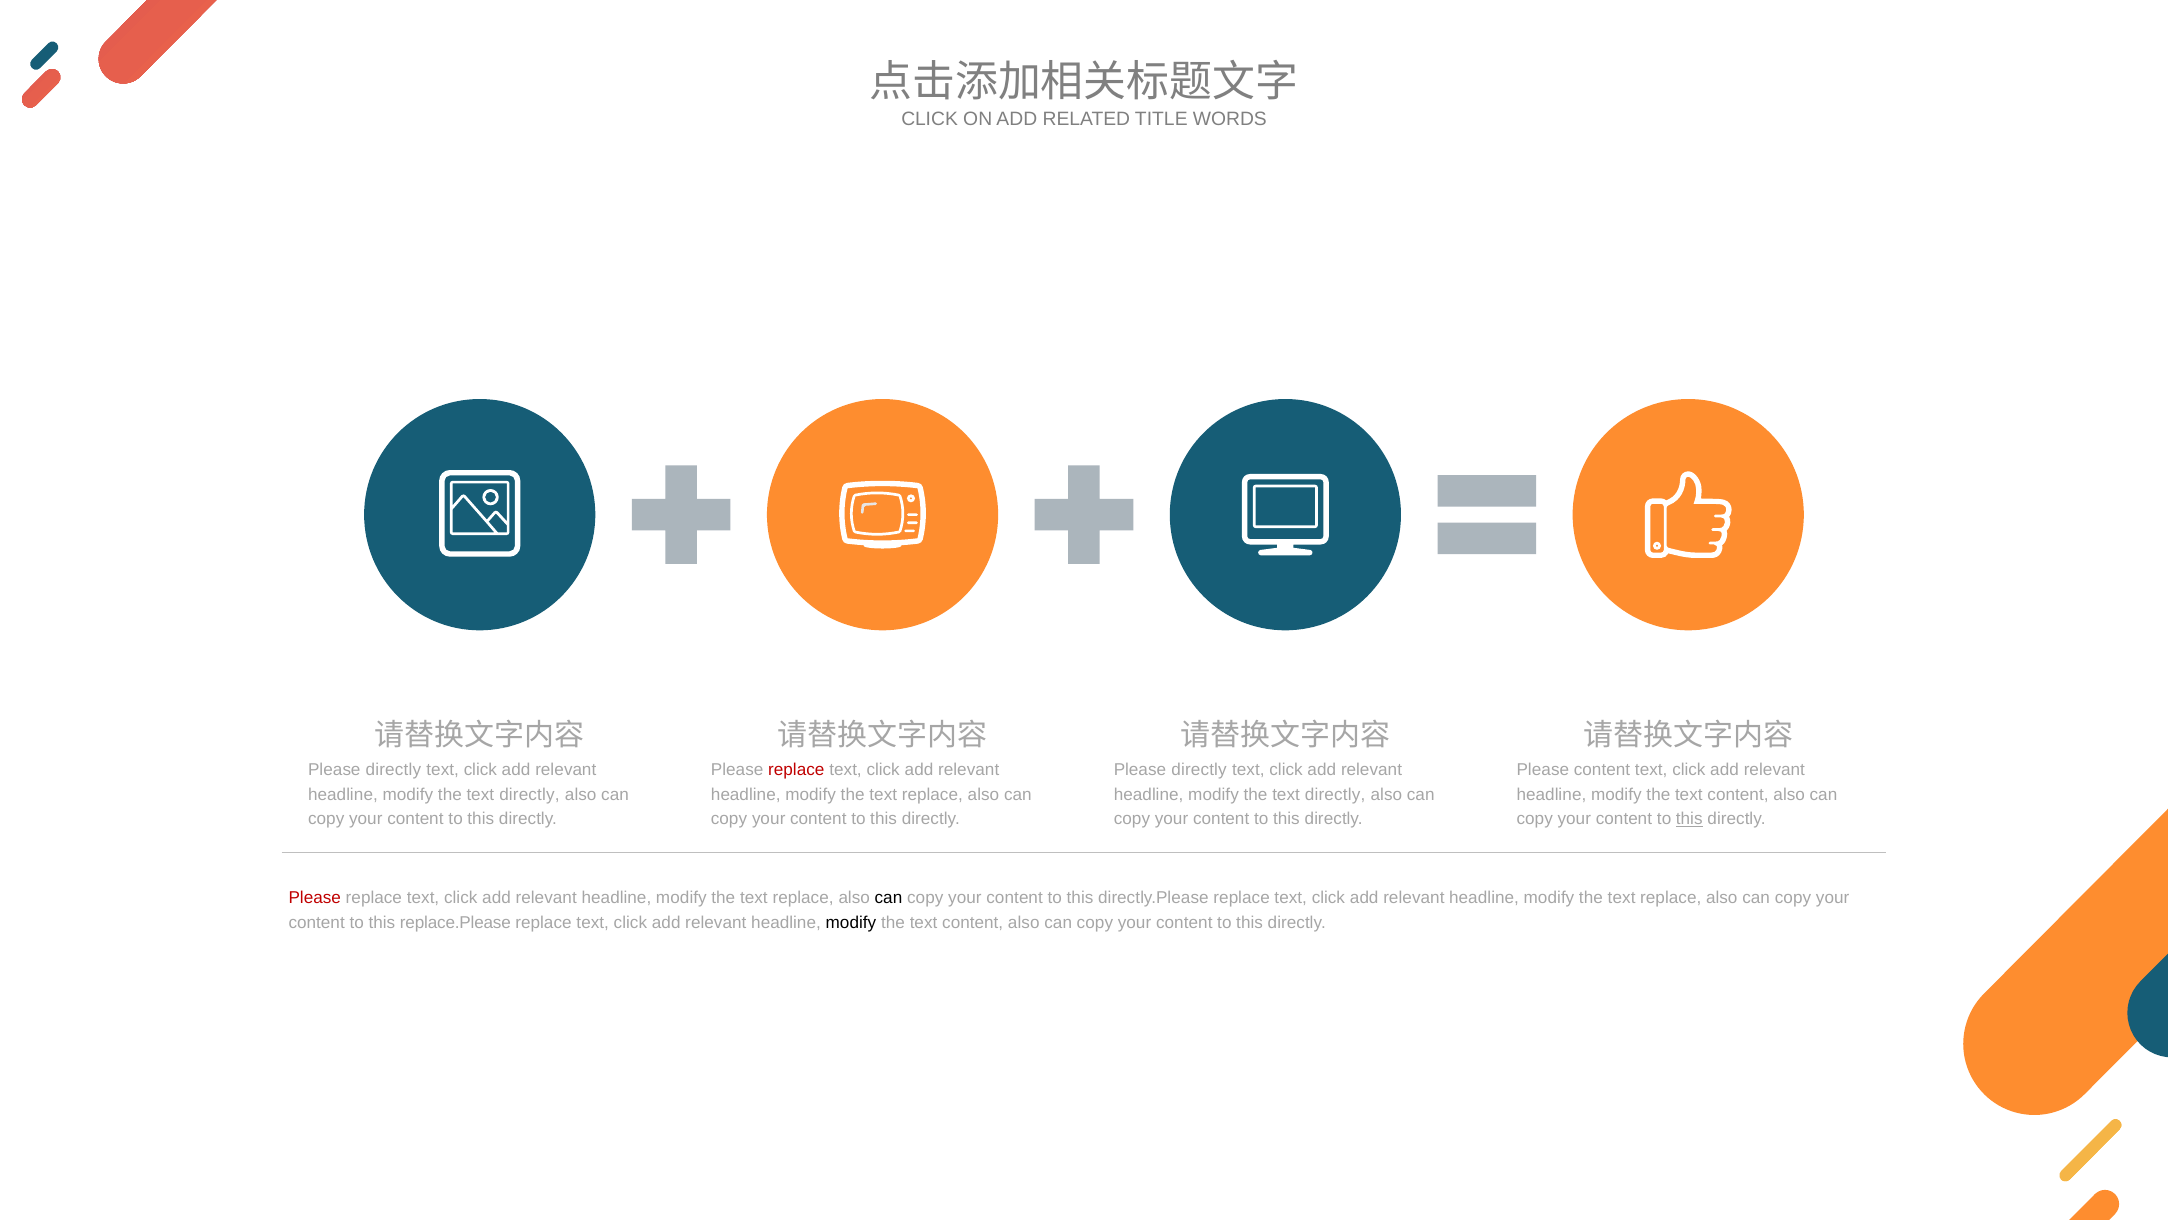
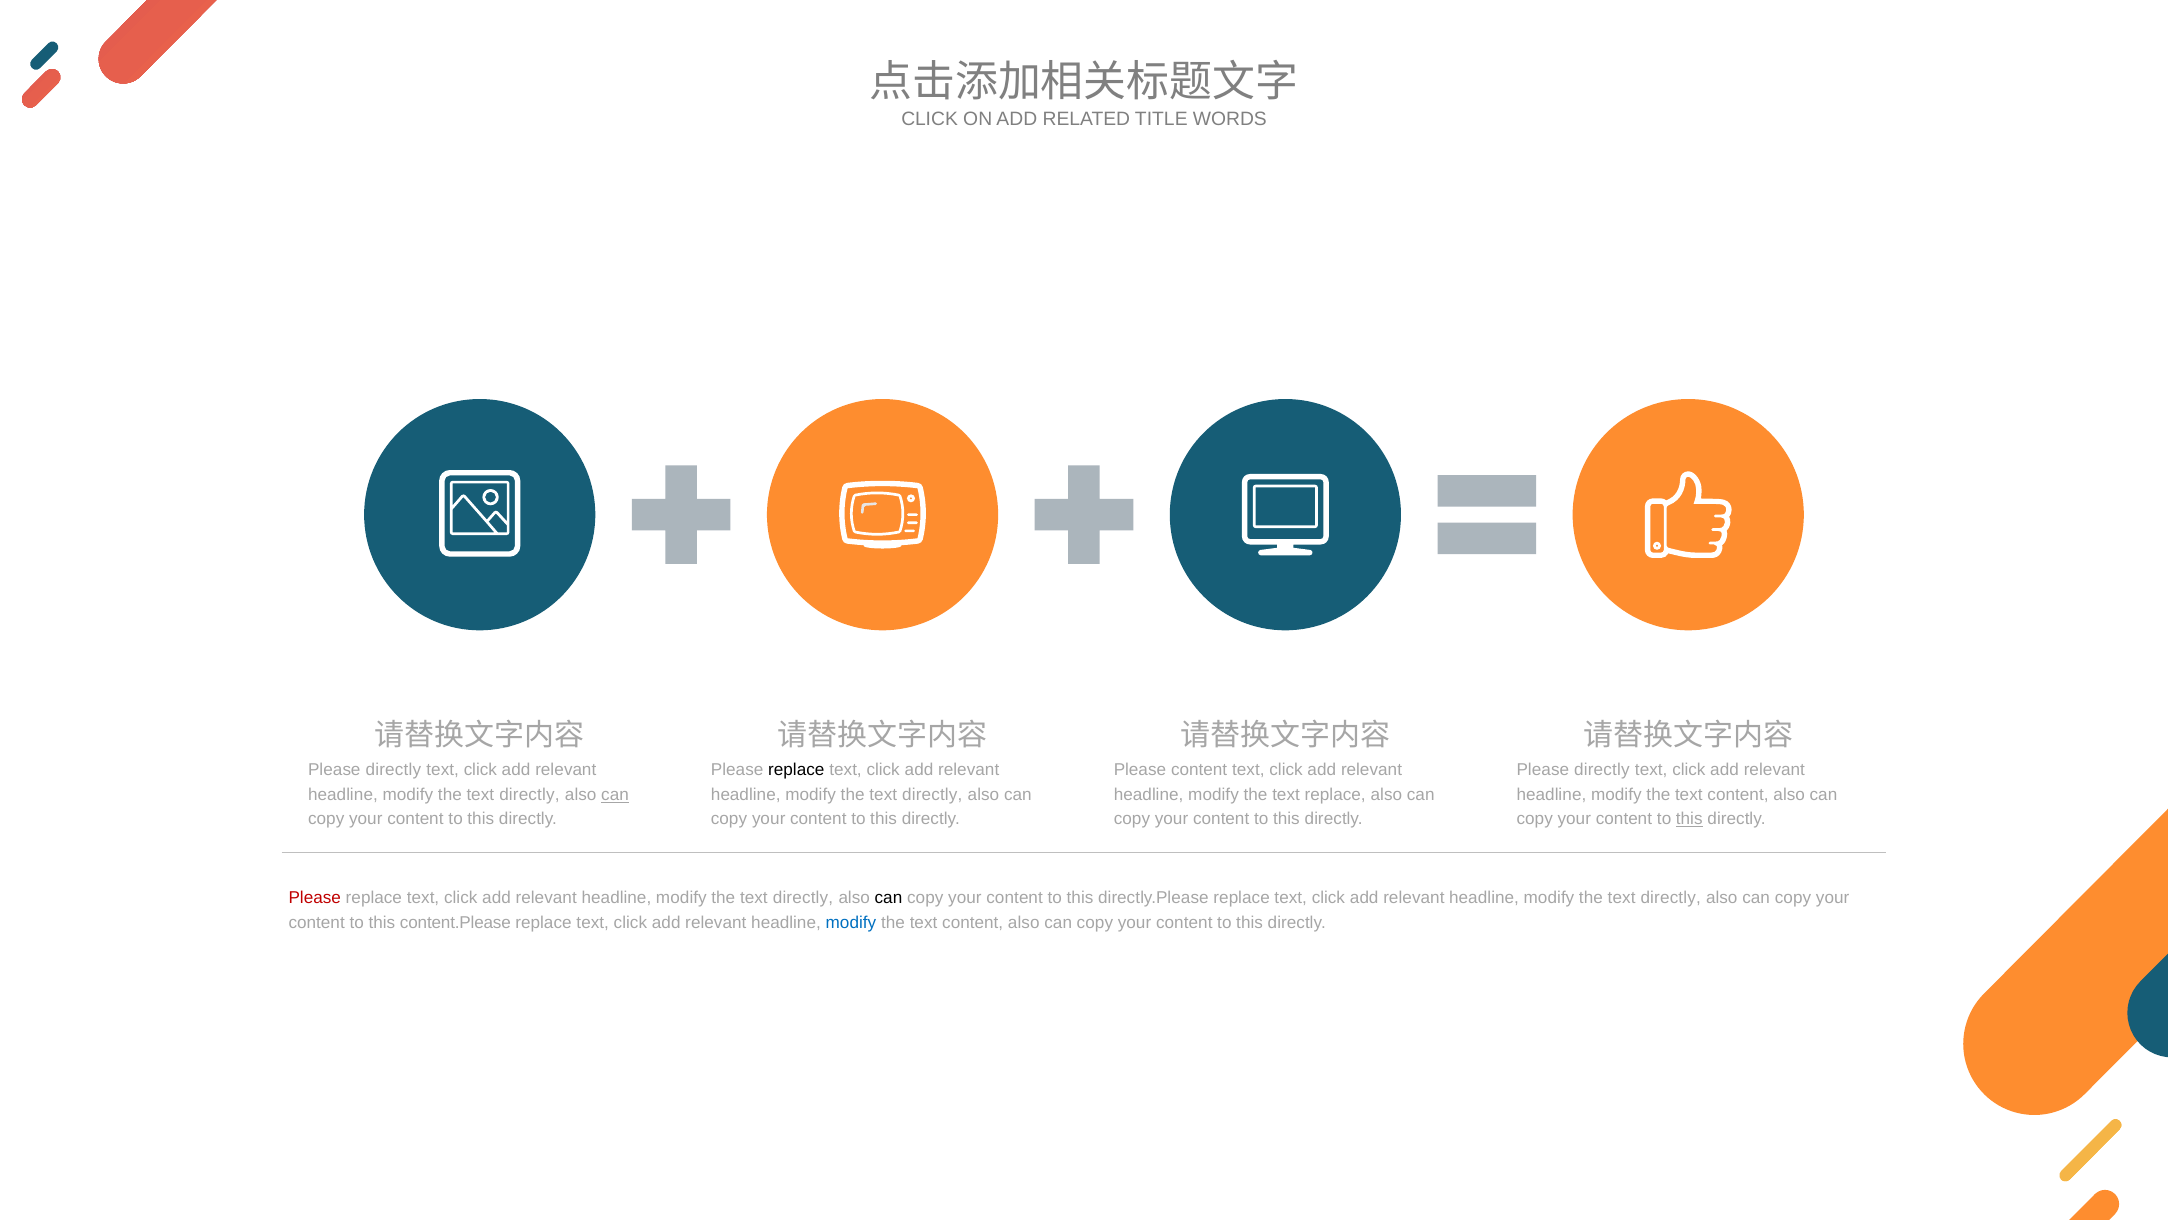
replace at (796, 770) colour: red -> black
directly at (1199, 770): directly -> content
content at (1602, 770): content -> directly
can at (615, 794) underline: none -> present
replace at (932, 794): replace -> directly
directly at (1335, 794): directly -> replace
replace at (803, 898): replace -> directly
replace at (1671, 898): replace -> directly
replace.Please: replace.Please -> content.Please
modify at (851, 922) colour: black -> blue
